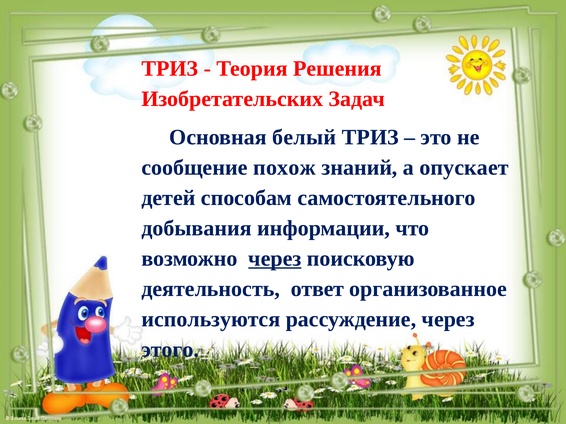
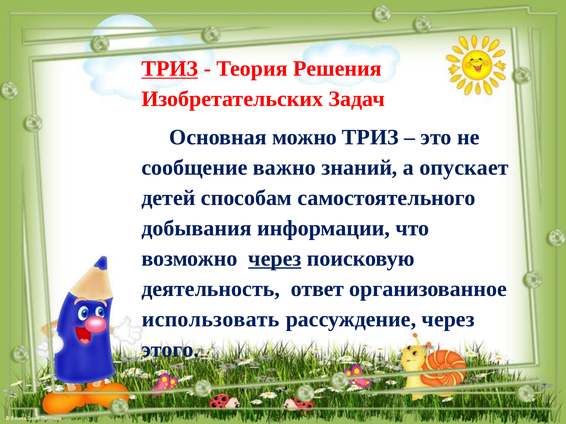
ТРИЗ at (170, 69) underline: none -> present
белый: белый -> можно
похож: похож -> важно
используются: используются -> использовать
